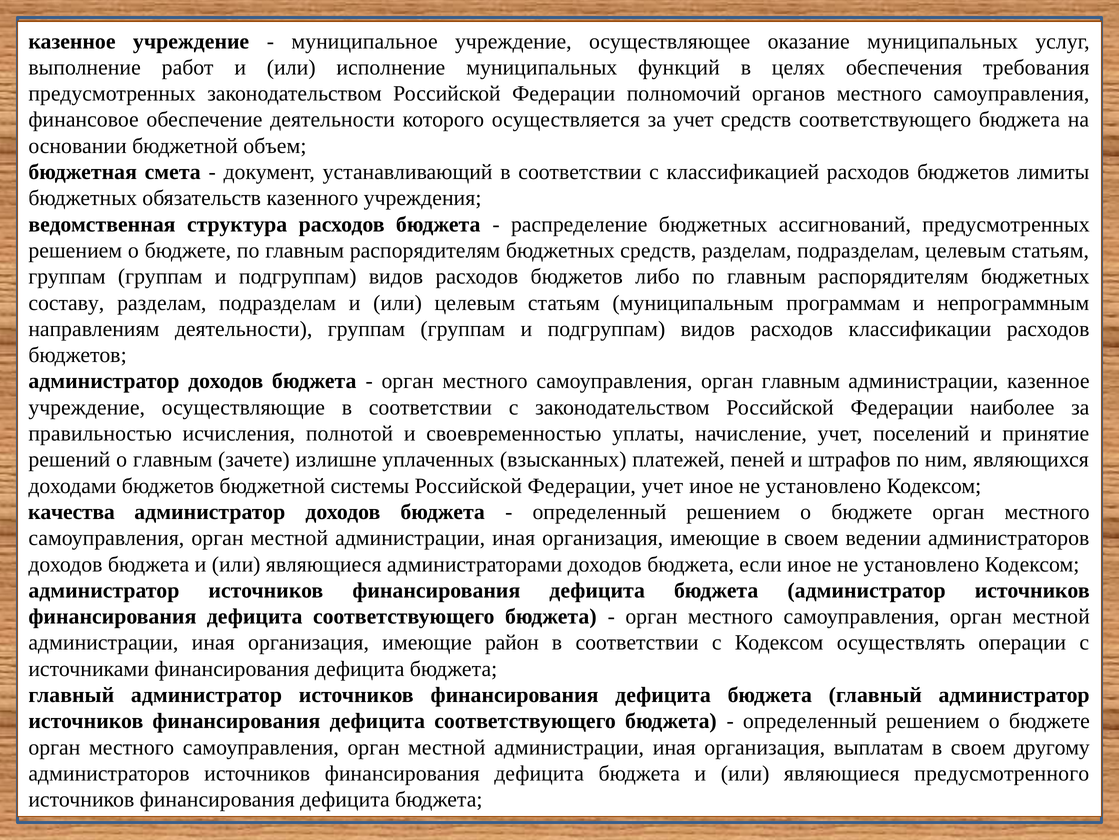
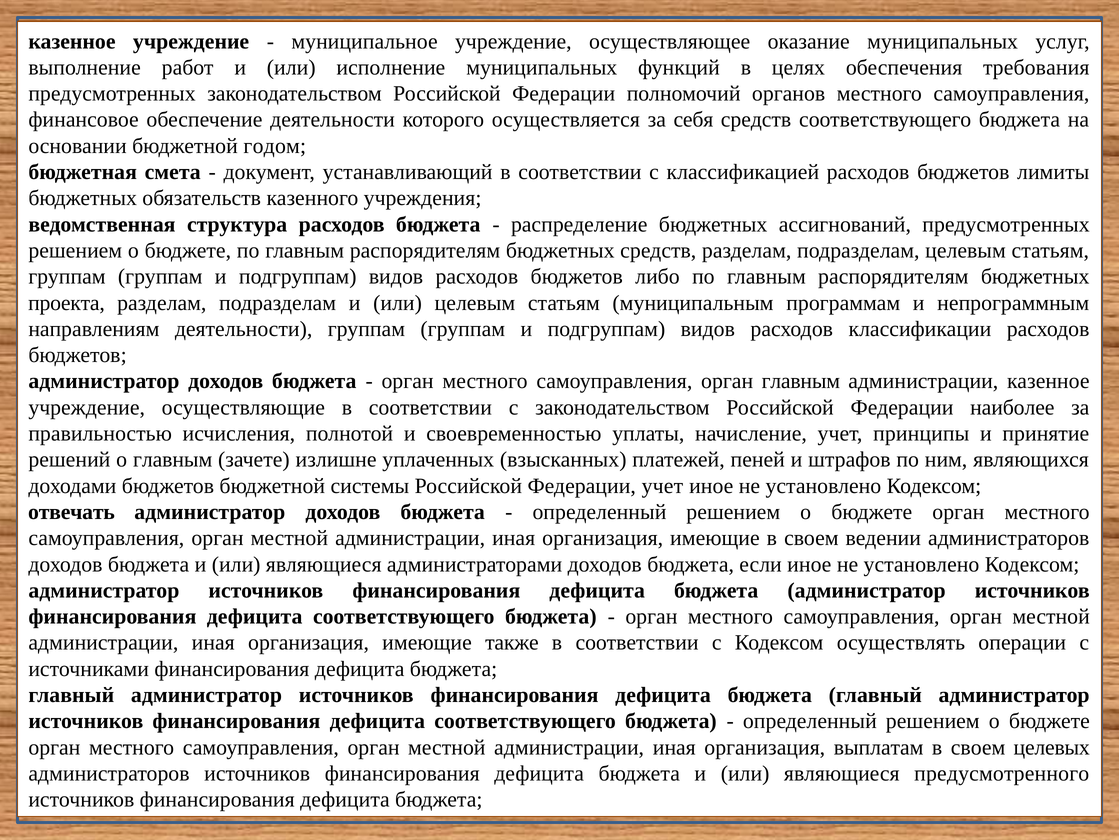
за учет: учет -> себя
объем: объем -> годом
составу: составу -> проекта
поселений: поселений -> принципы
качества: качества -> отвечать
район: район -> также
другому: другому -> целевых
